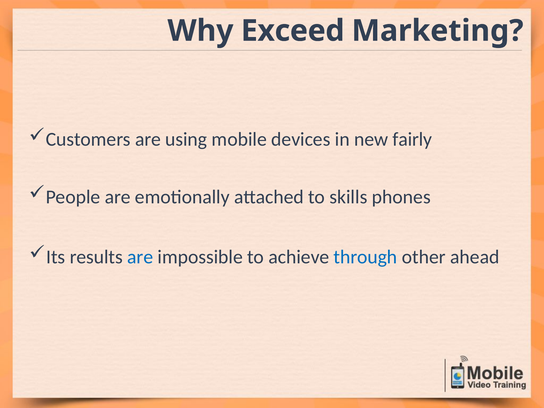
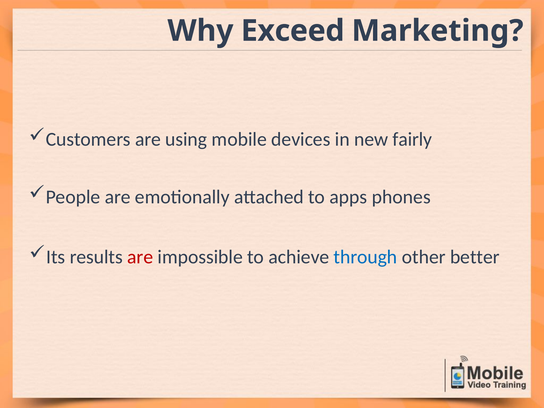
skills: skills -> apps
are at (140, 257) colour: blue -> red
ahead: ahead -> better
